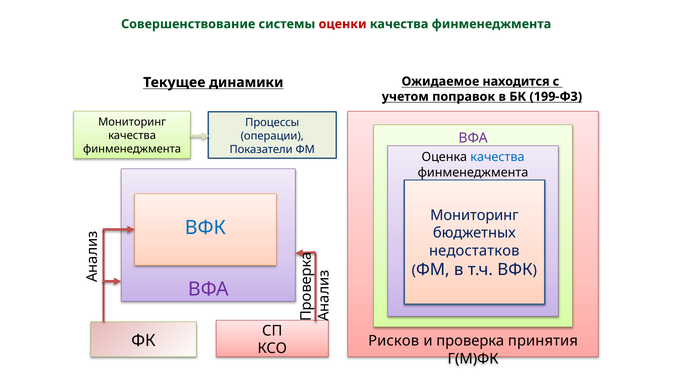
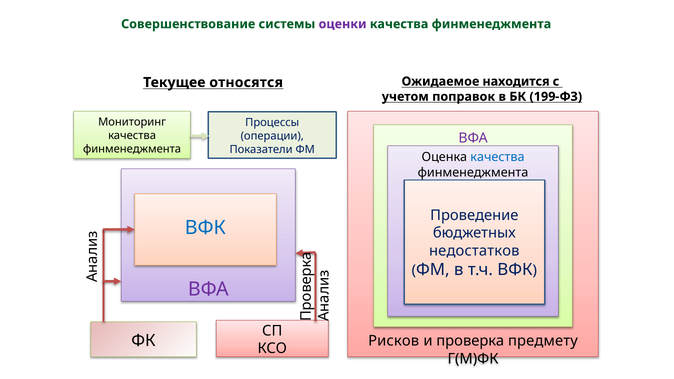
оценки colour: red -> purple
динамики: динамики -> относятся
Мониторинг at (474, 215): Мониторинг -> Проведение
принятия: принятия -> предмету
